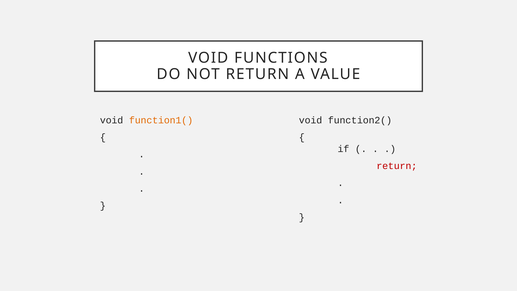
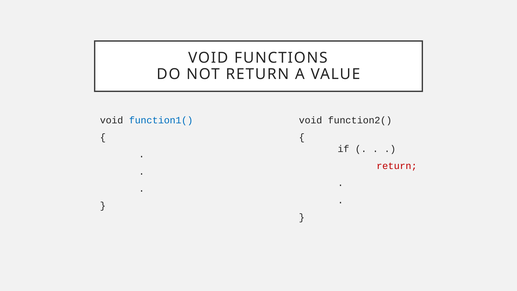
function1( colour: orange -> blue
